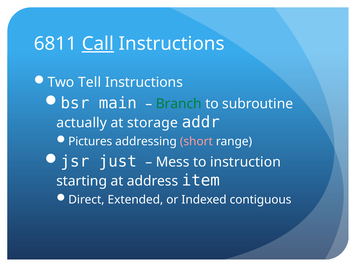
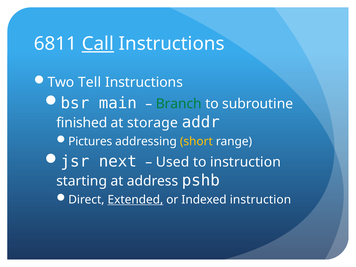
actually: actually -> finished
short colour: pink -> yellow
just: just -> next
Mess: Mess -> Used
item: item -> pshb
Extended underline: none -> present
Indexed contiguous: contiguous -> instruction
